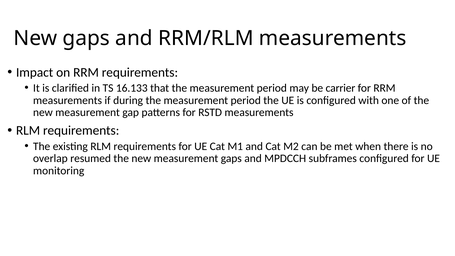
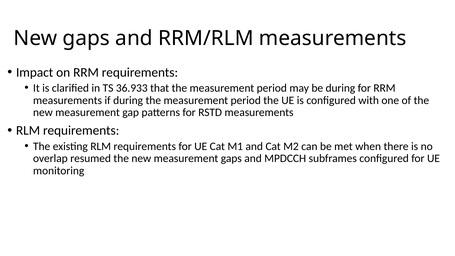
16.133: 16.133 -> 36.933
be carrier: carrier -> during
